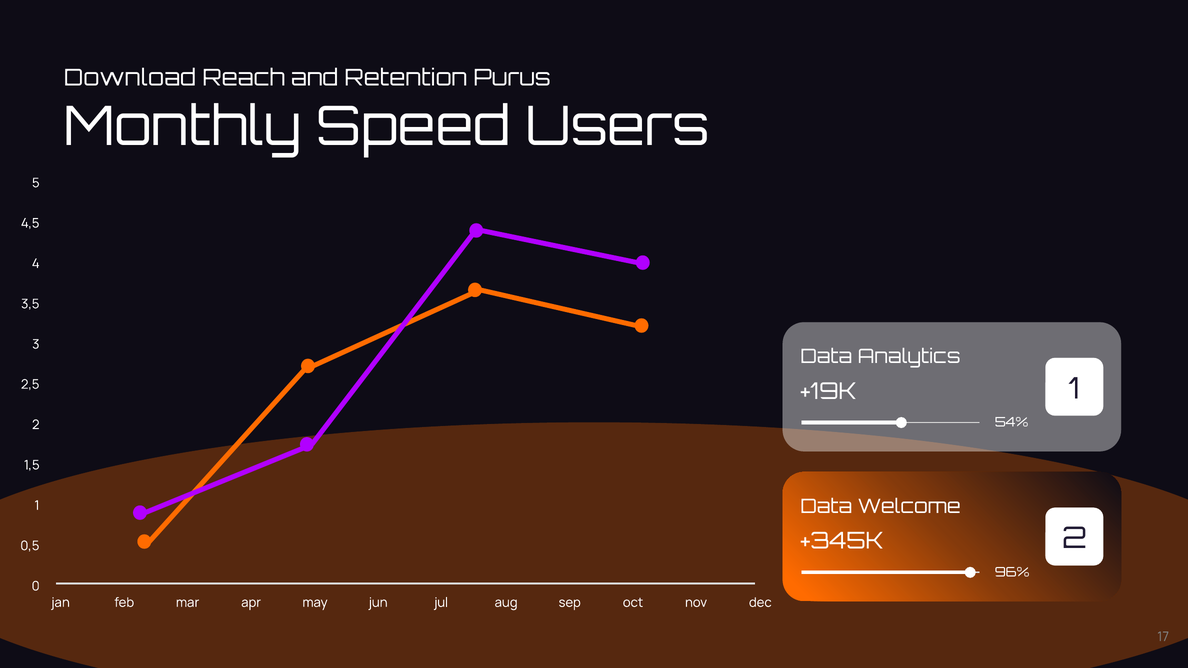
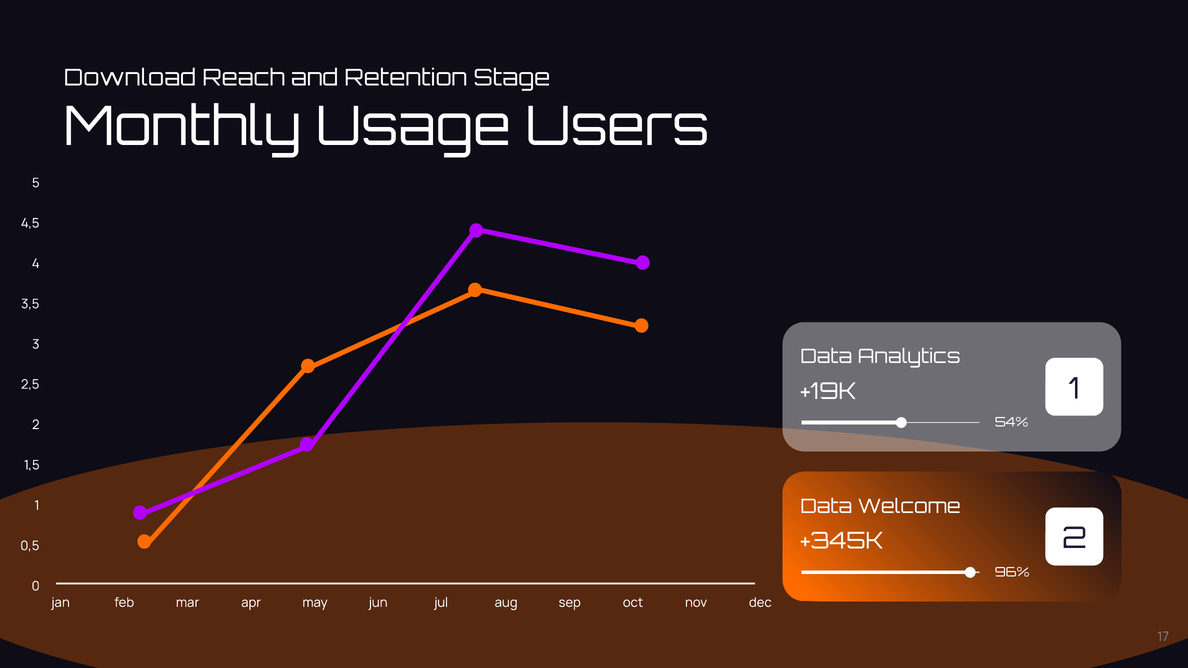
Purus: Purus -> Stage
Speed: Speed -> Usage
